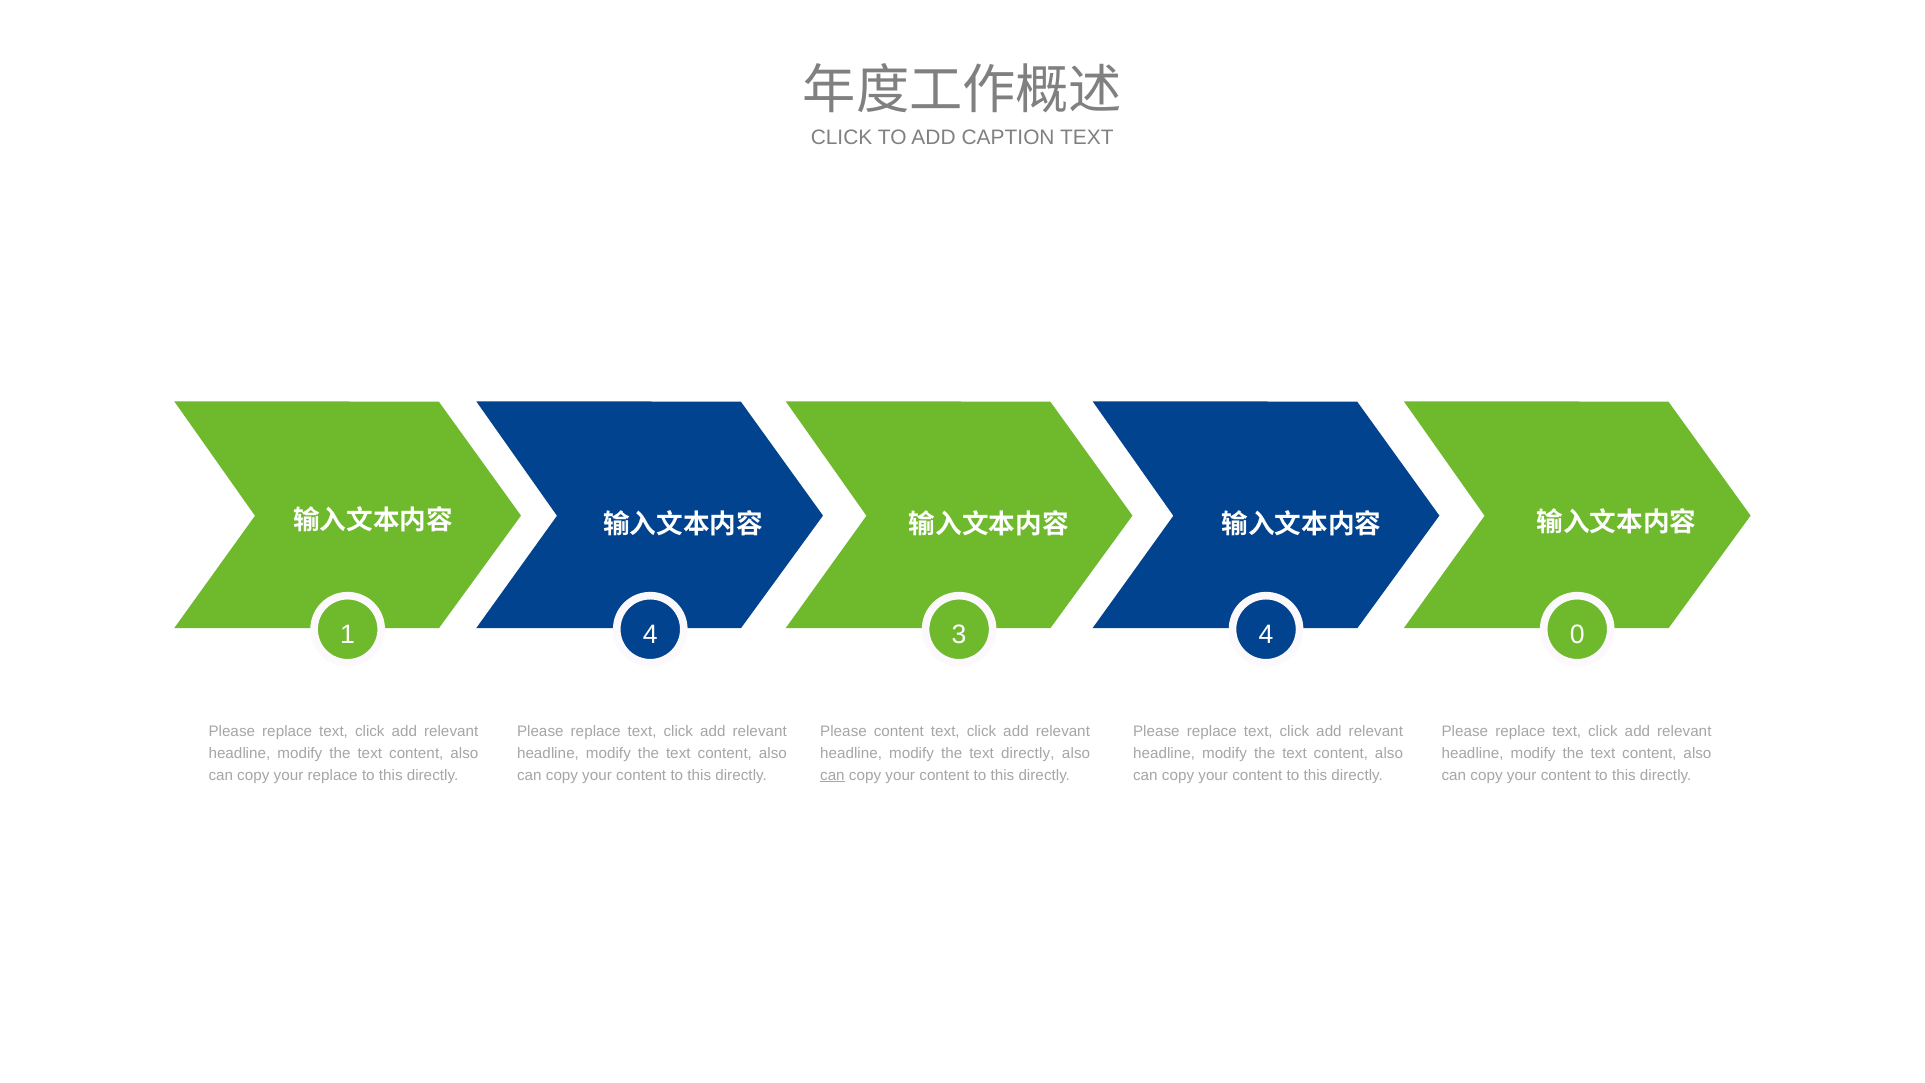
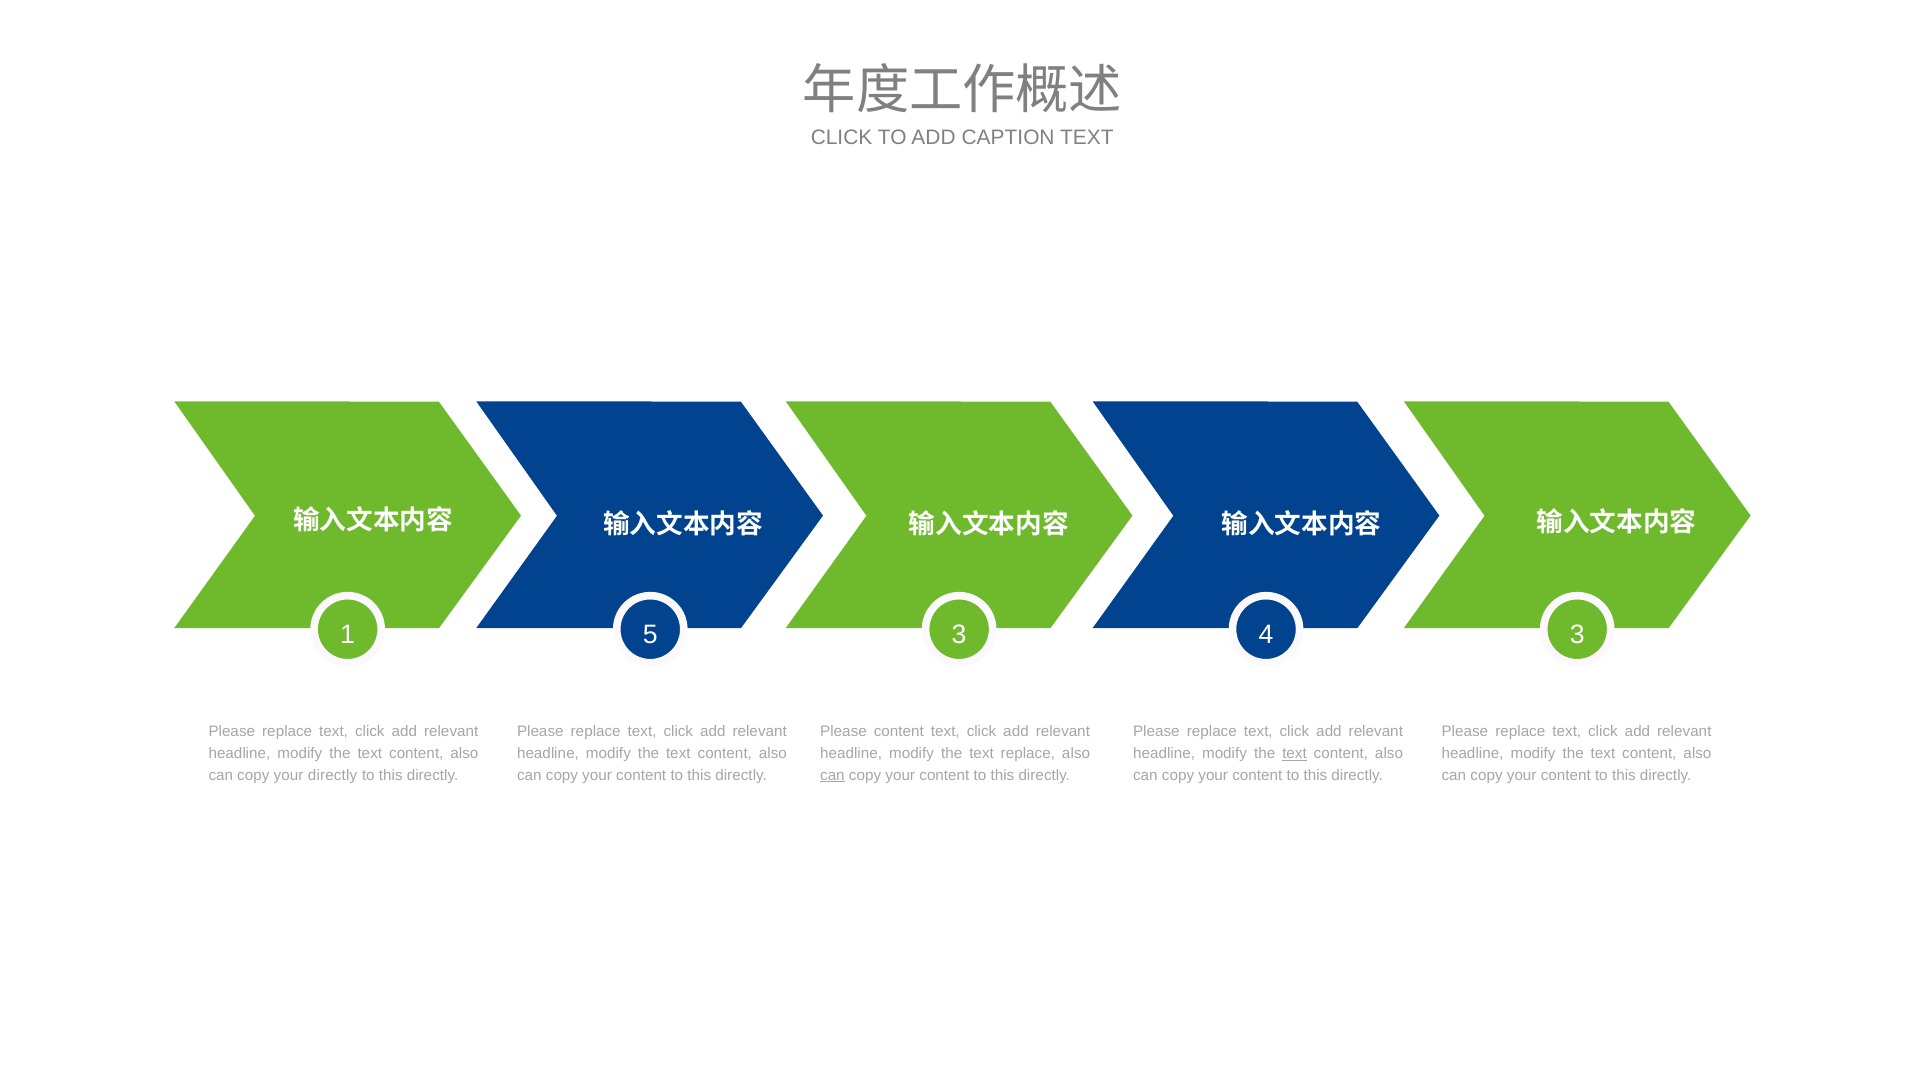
1 4: 4 -> 5
4 0: 0 -> 3
text directly: directly -> replace
text at (1294, 753) underline: none -> present
your replace: replace -> directly
